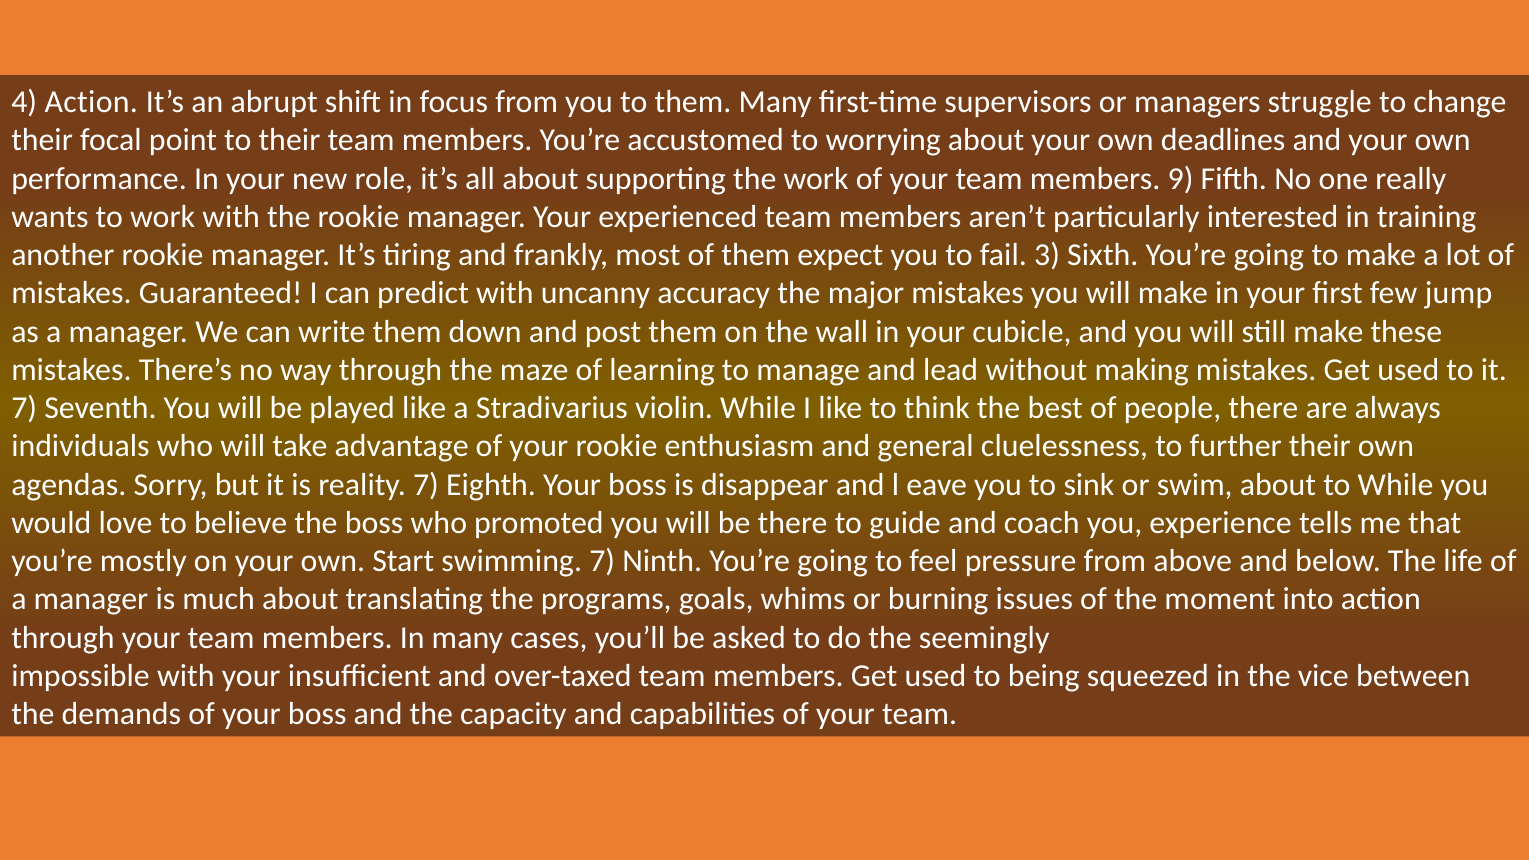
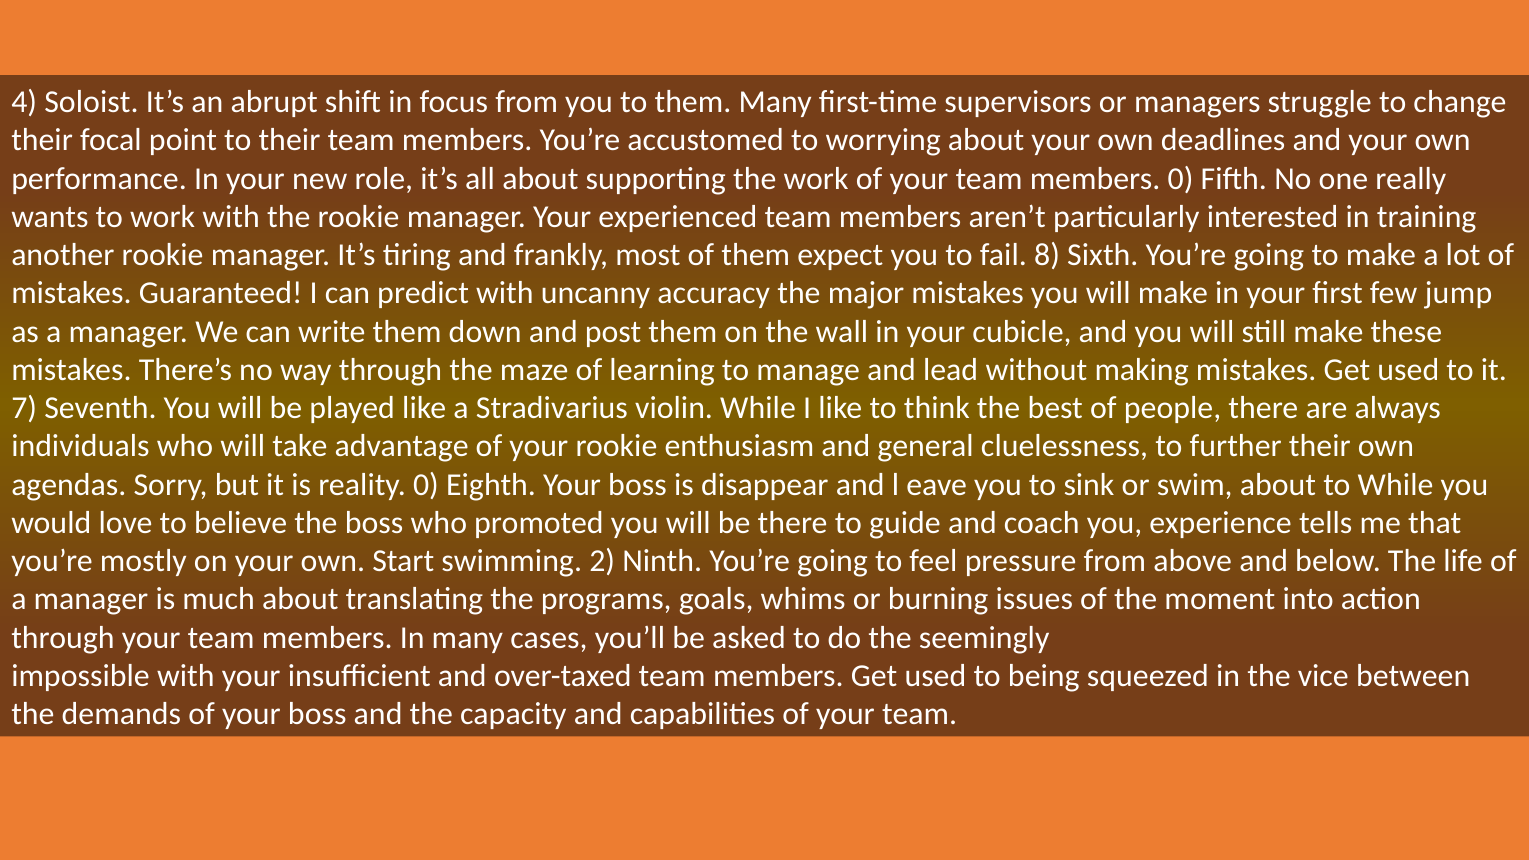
4 Action: Action -> Soloist
members 9: 9 -> 0
3: 3 -> 8
reality 7: 7 -> 0
swimming 7: 7 -> 2
